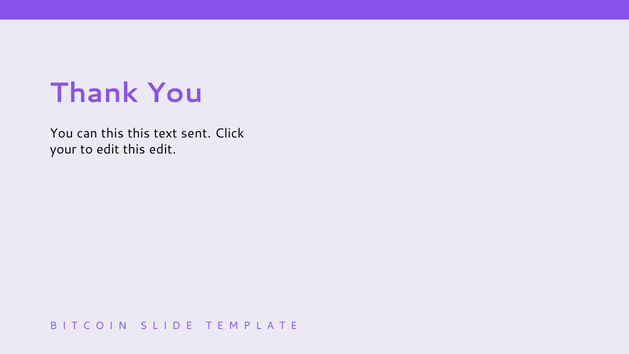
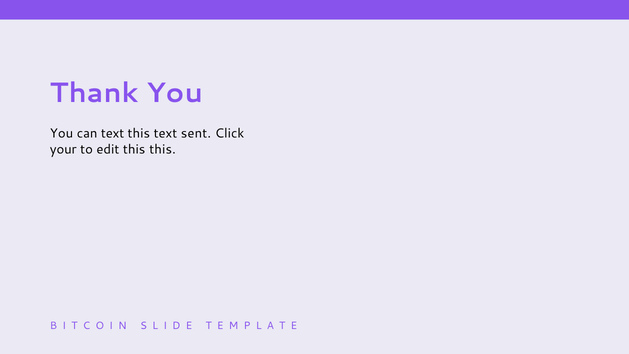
can this: this -> text
this edit: edit -> this
